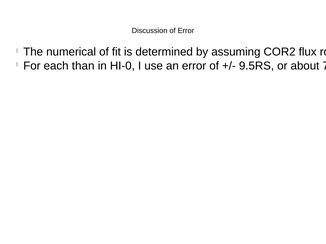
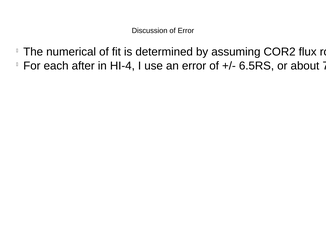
than: than -> after
HI-0: HI-0 -> HI-4
9.5RS: 9.5RS -> 6.5RS
